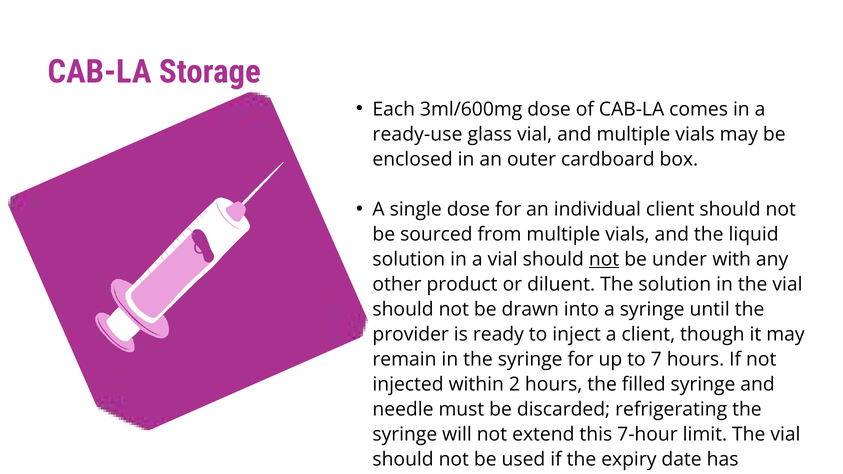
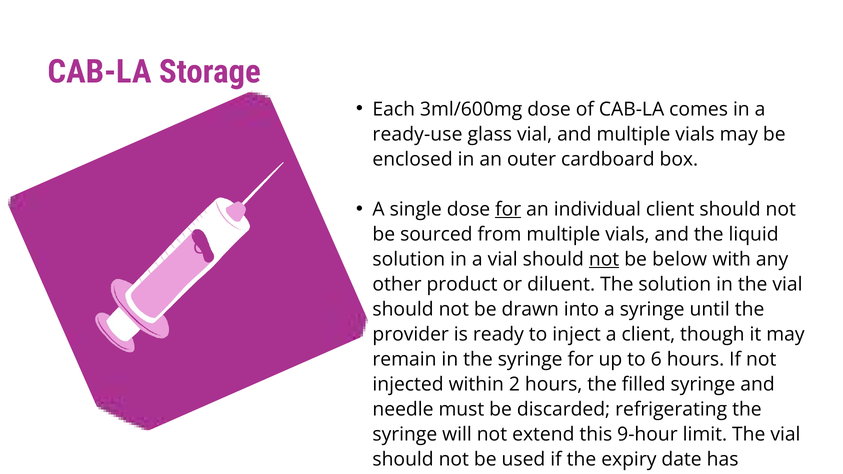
for at (508, 209) underline: none -> present
under: under -> below
7: 7 -> 6
7-hour: 7-hour -> 9-hour
